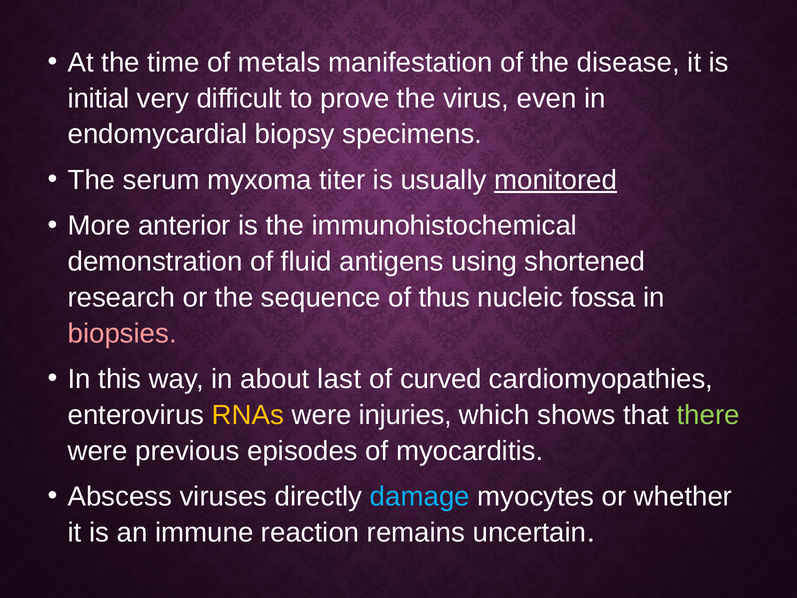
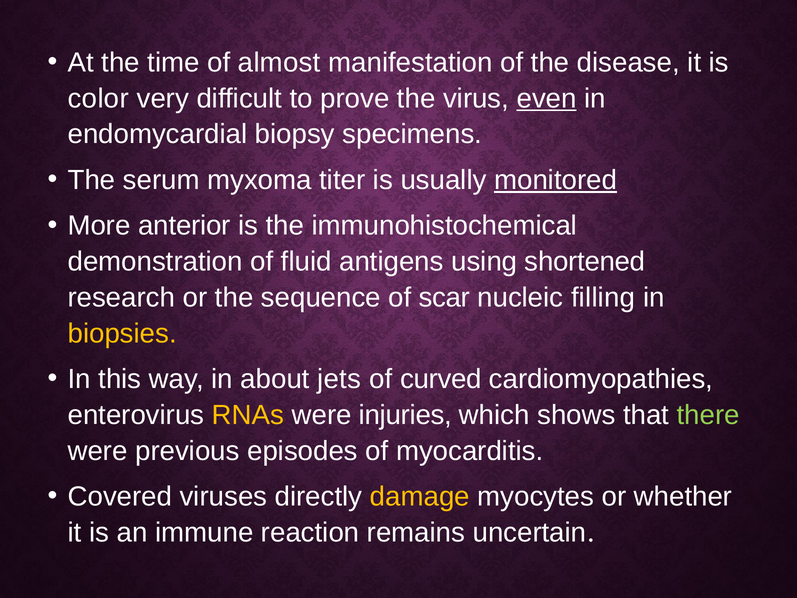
metals: metals -> almost
initial: initial -> color
even underline: none -> present
thus: thus -> scar
fossa: fossa -> filling
biopsies colour: pink -> yellow
last: last -> jets
Abscess: Abscess -> Covered
damage colour: light blue -> yellow
